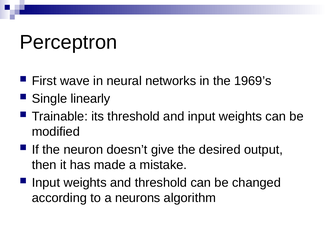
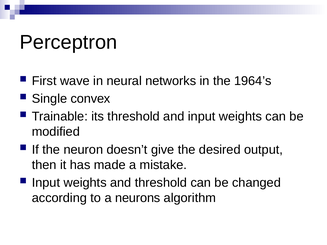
1969’s: 1969’s -> 1964’s
linearly: linearly -> convex
